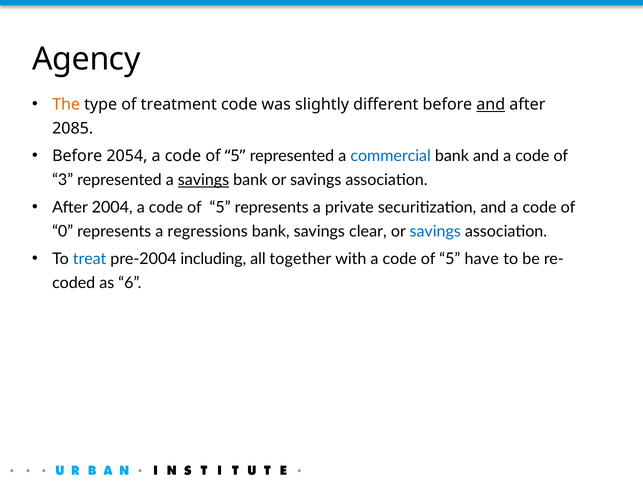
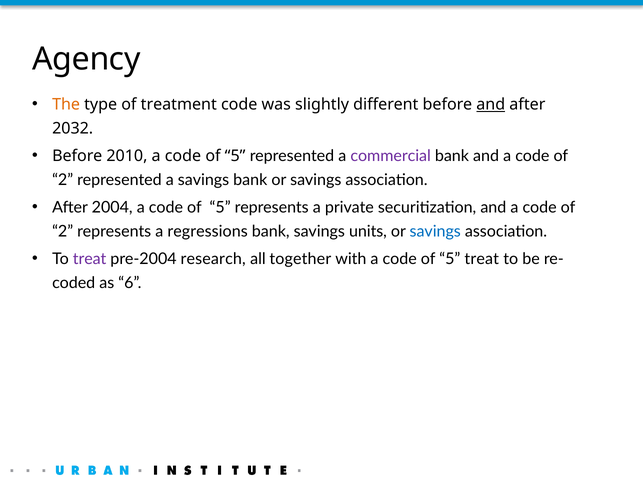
2085: 2085 -> 2032
2054: 2054 -> 2010
commercial colour: blue -> purple
3 at (63, 180): 3 -> 2
savings at (204, 180) underline: present -> none
0 at (63, 232): 0 -> 2
clear: clear -> units
treat at (90, 259) colour: blue -> purple
including: including -> research
5 have: have -> treat
